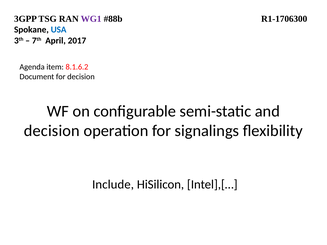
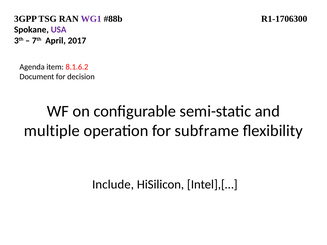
USA colour: blue -> purple
decision at (52, 131): decision -> multiple
signalings: signalings -> subframe
